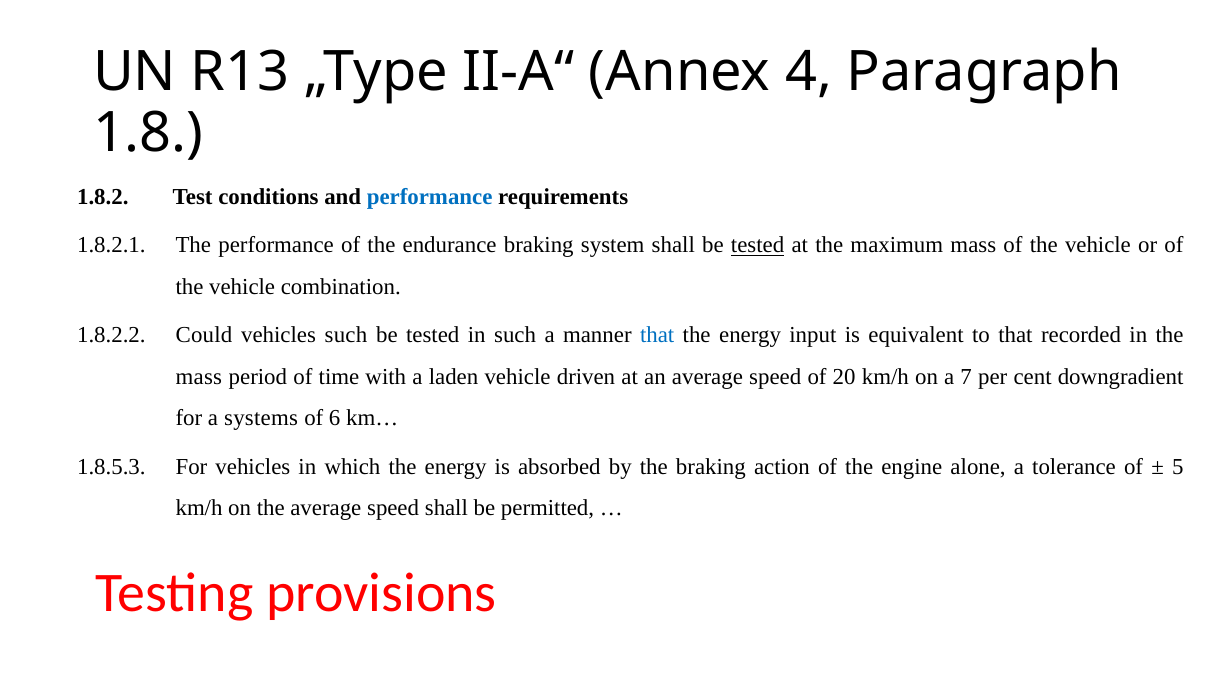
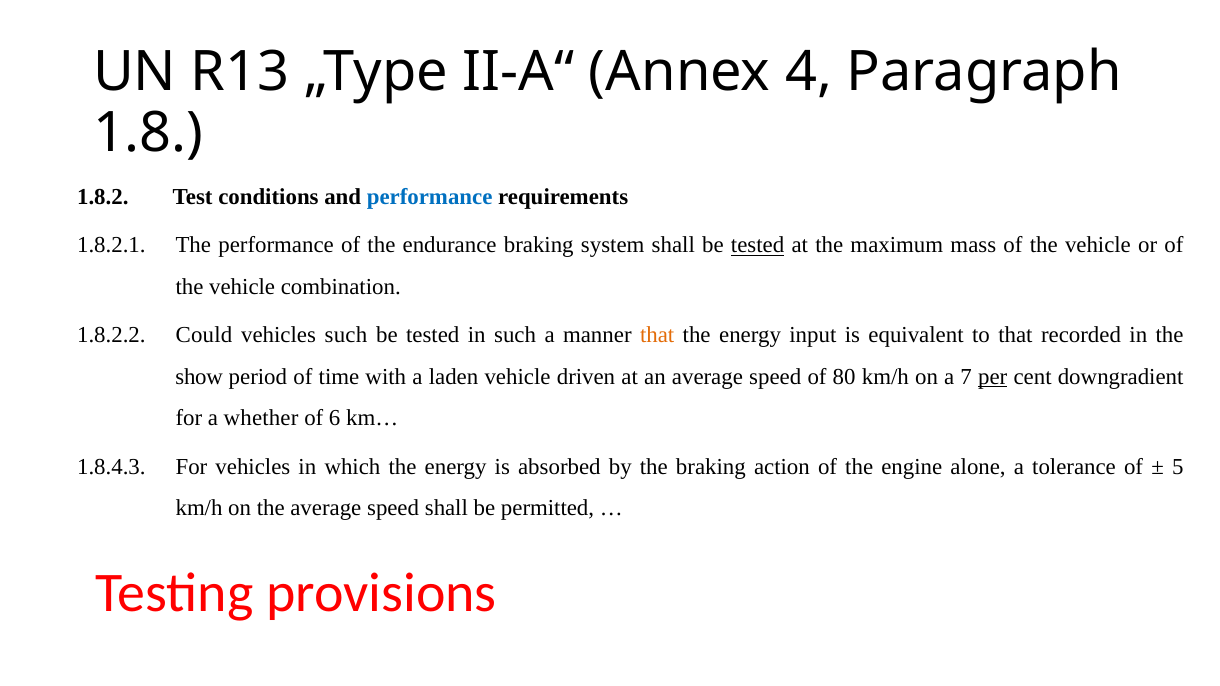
that at (657, 335) colour: blue -> orange
mass at (199, 377): mass -> show
20: 20 -> 80
per underline: none -> present
systems: systems -> whether
1.8.5.3: 1.8.5.3 -> 1.8.4.3
